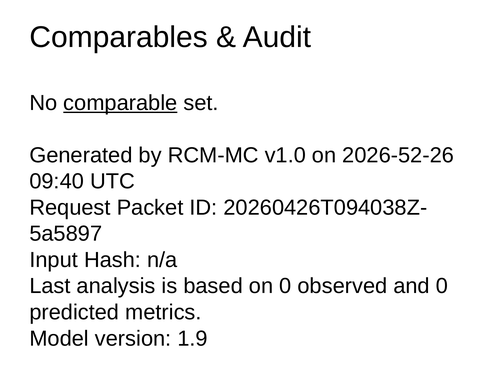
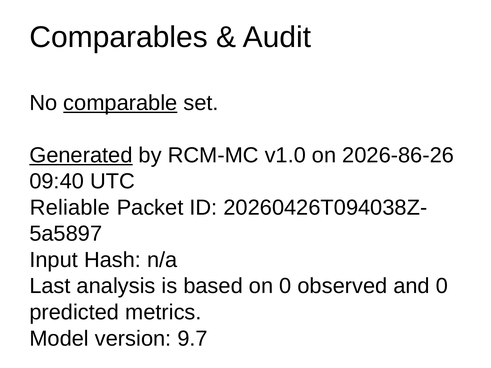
Generated underline: none -> present
2026-52-26: 2026-52-26 -> 2026-86-26
Request: Request -> Reliable
1.9: 1.9 -> 9.7
